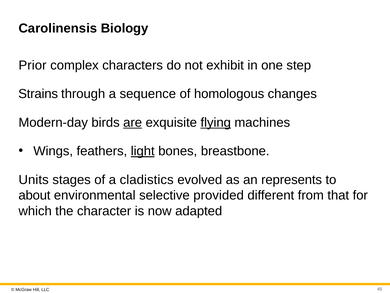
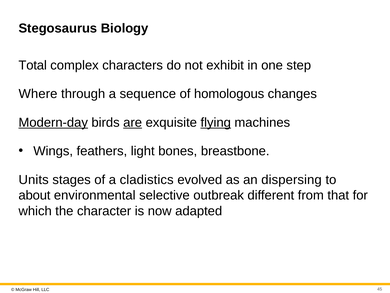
Carolinensis: Carolinensis -> Stegosaurus
Prior: Prior -> Total
Strains: Strains -> Where
Modern-day underline: none -> present
light underline: present -> none
represents: represents -> dispersing
provided: provided -> outbreak
